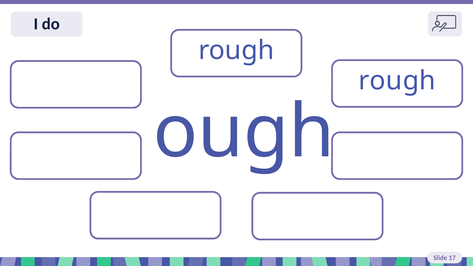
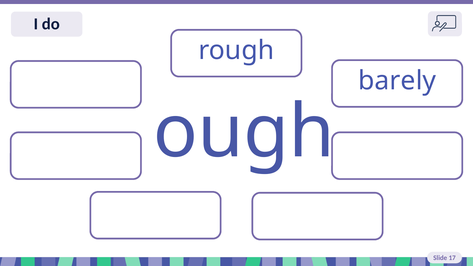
rough at (397, 81): rough -> barely
